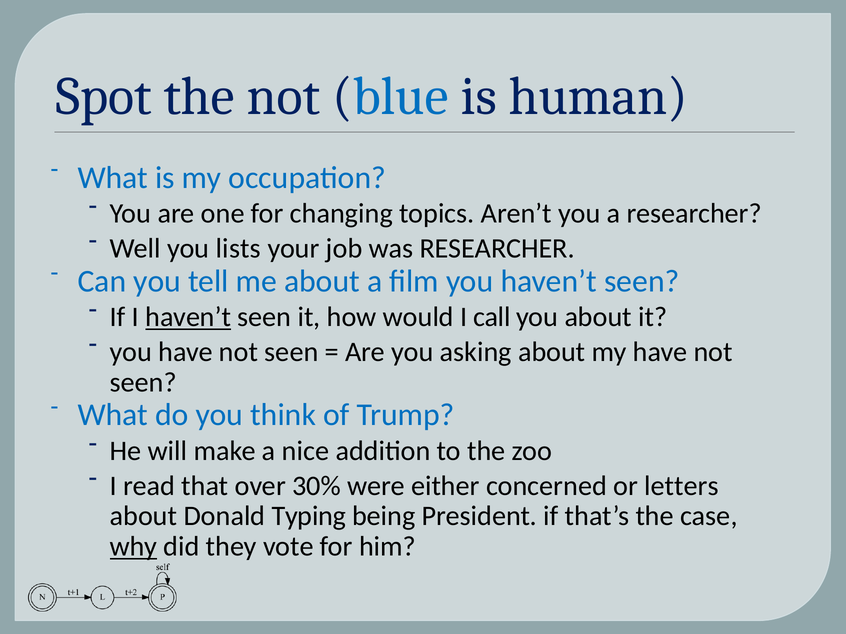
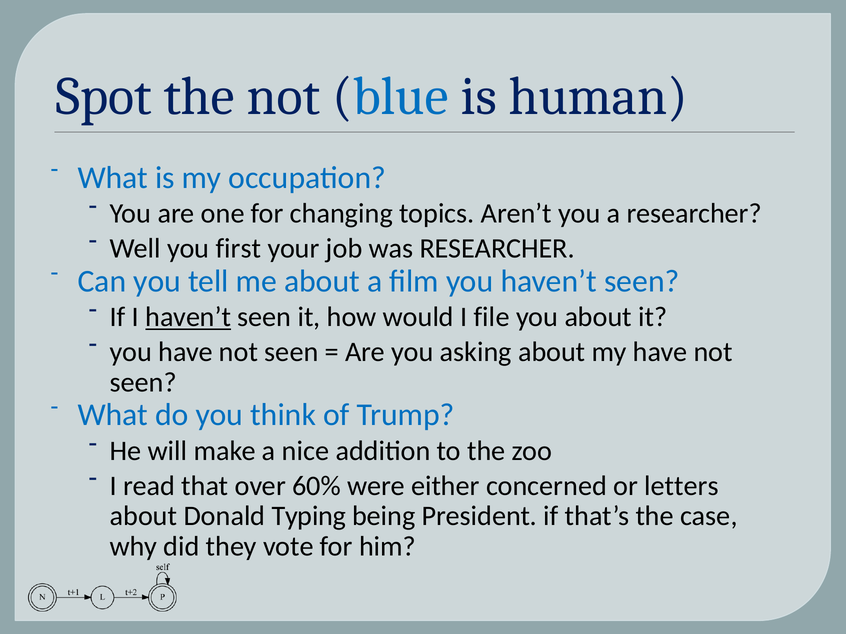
lists: lists -> first
call: call -> file
30%: 30% -> 60%
why underline: present -> none
